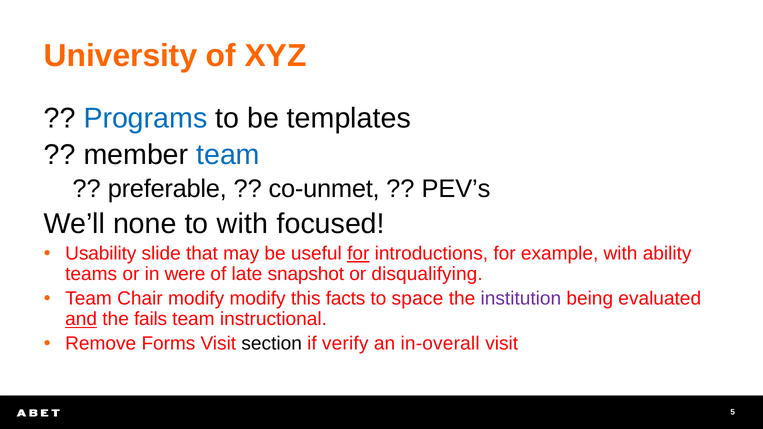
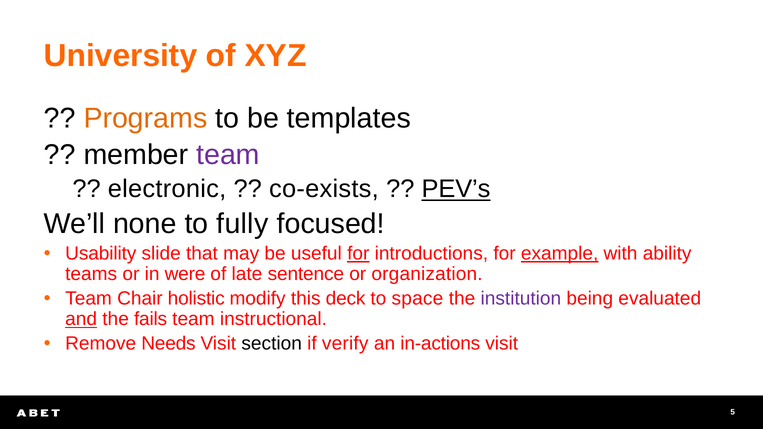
Programs colour: blue -> orange
team at (228, 155) colour: blue -> purple
preferable: preferable -> electronic
co-unmet: co-unmet -> co-exists
PEV’s underline: none -> present
to with: with -> fully
example underline: none -> present
snapshot: snapshot -> sentence
disqualifying: disqualifying -> organization
Chair modify: modify -> holistic
facts: facts -> deck
Forms: Forms -> Needs
in-overall: in-overall -> in-actions
